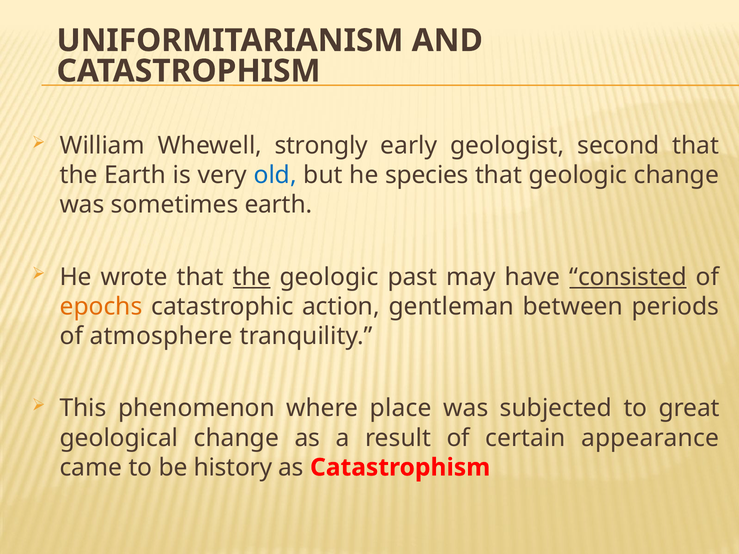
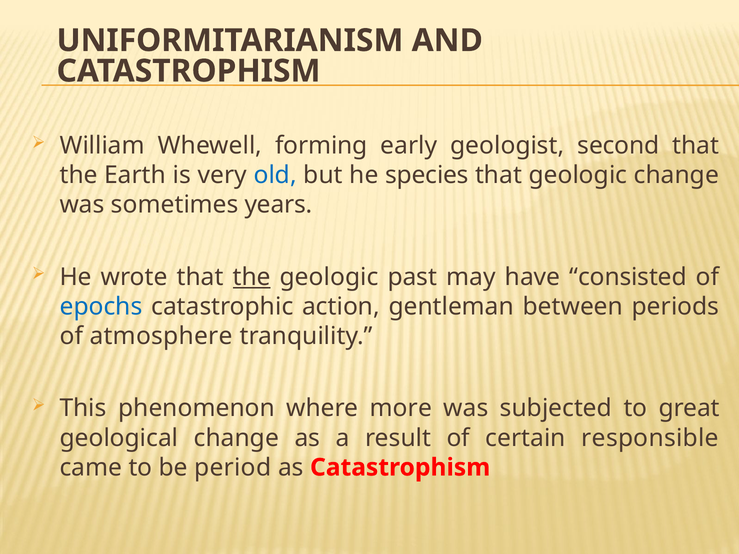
strongly: strongly -> forming
sometimes earth: earth -> years
consisted underline: present -> none
epochs colour: orange -> blue
place: place -> more
appearance: appearance -> responsible
history: history -> period
